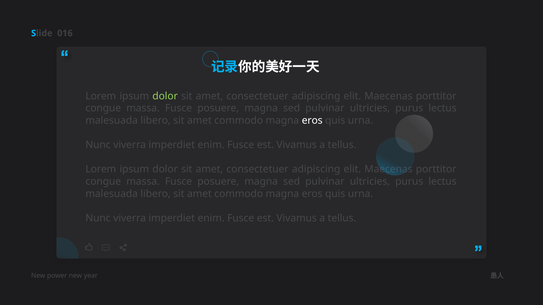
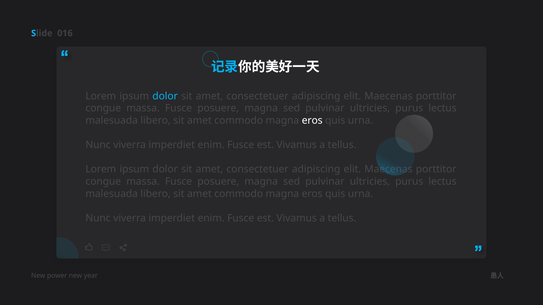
dolor at (165, 96) colour: light green -> light blue
